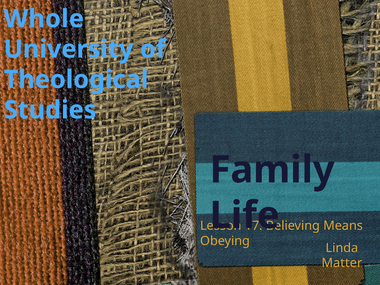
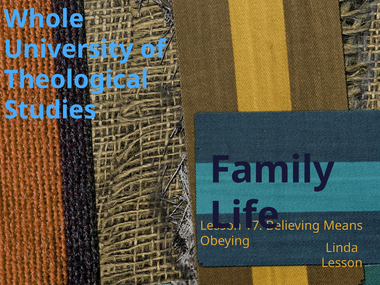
Matter at (342, 263): Matter -> Lesson
